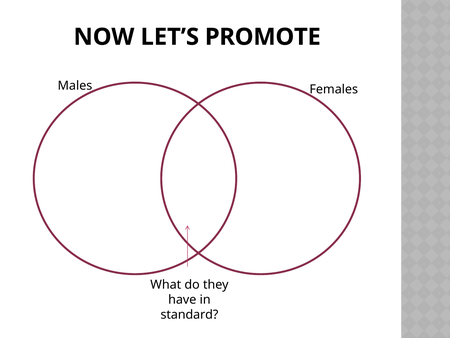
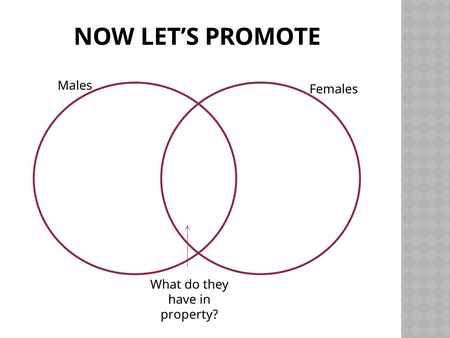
standard: standard -> property
